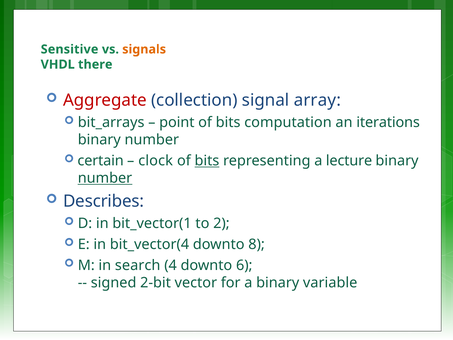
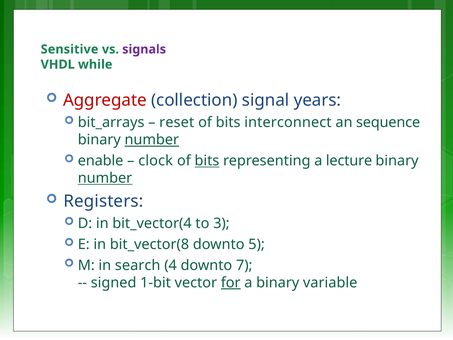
signals colour: orange -> purple
there: there -> while
array: array -> years
point: point -> reset
computation: computation -> interconnect
iterations: iterations -> sequence
number at (152, 140) underline: none -> present
certain: certain -> enable
Describes: Describes -> Registers
bit_vector(1: bit_vector(1 -> bit_vector(4
2: 2 -> 3
bit_vector(4: bit_vector(4 -> bit_vector(8
8: 8 -> 5
6: 6 -> 7
2-bit: 2-bit -> 1-bit
for underline: none -> present
